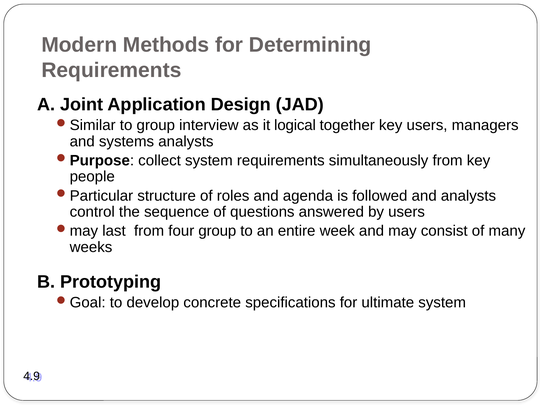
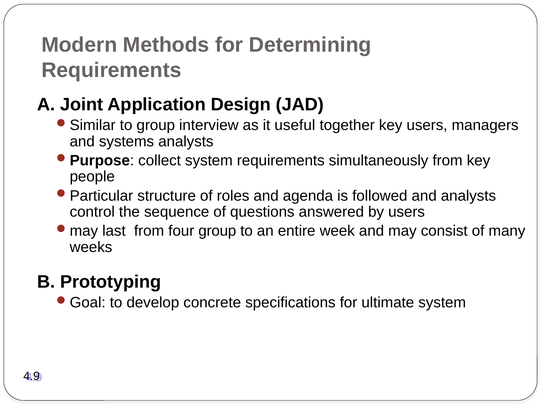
logical: logical -> useful
